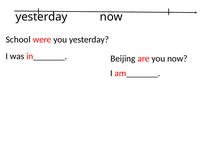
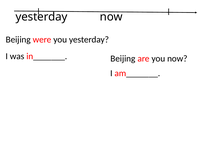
School at (18, 40): School -> Beijing
